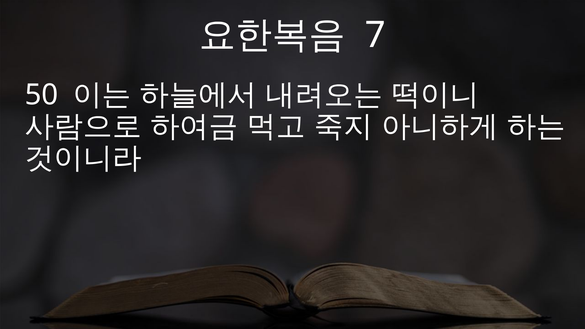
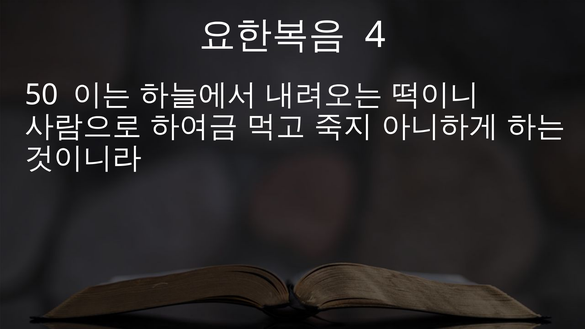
7: 7 -> 4
